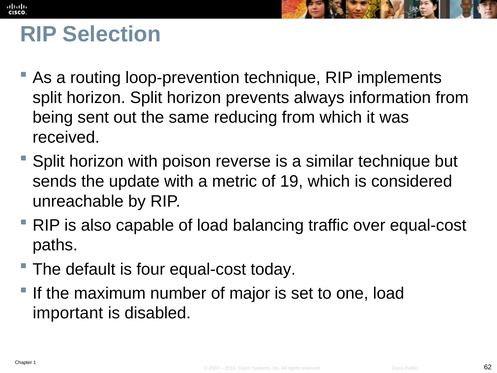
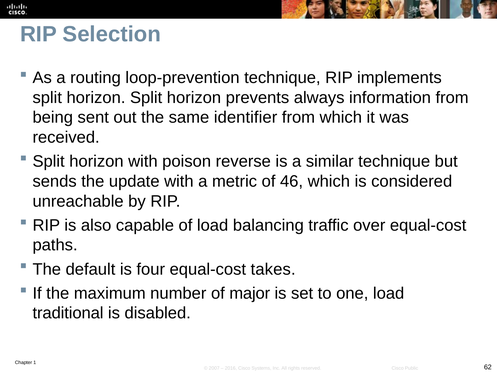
reducing: reducing -> identifier
19: 19 -> 46
today: today -> takes
important: important -> traditional
